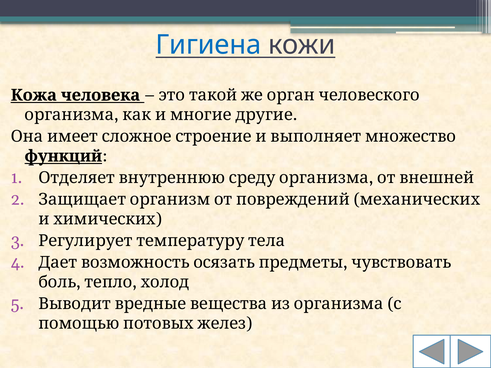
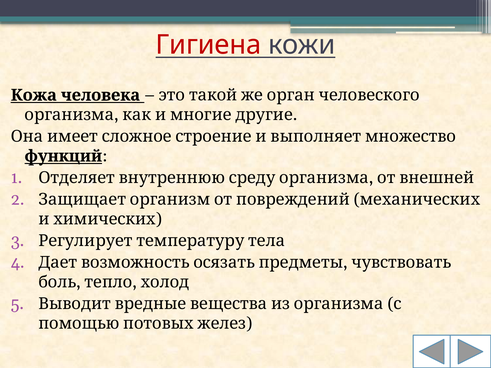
Гигиена colour: blue -> red
